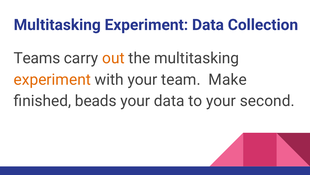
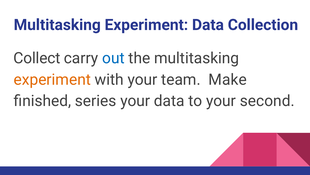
Teams: Teams -> Collect
out colour: orange -> blue
beads: beads -> series
